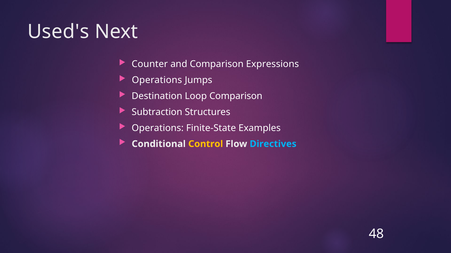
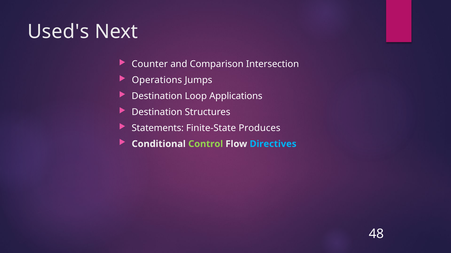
Expressions: Expressions -> Intersection
Loop Comparison: Comparison -> Applications
Subtraction at (157, 112): Subtraction -> Destination
Operations at (158, 128): Operations -> Statements
Examples: Examples -> Produces
Control colour: yellow -> light green
